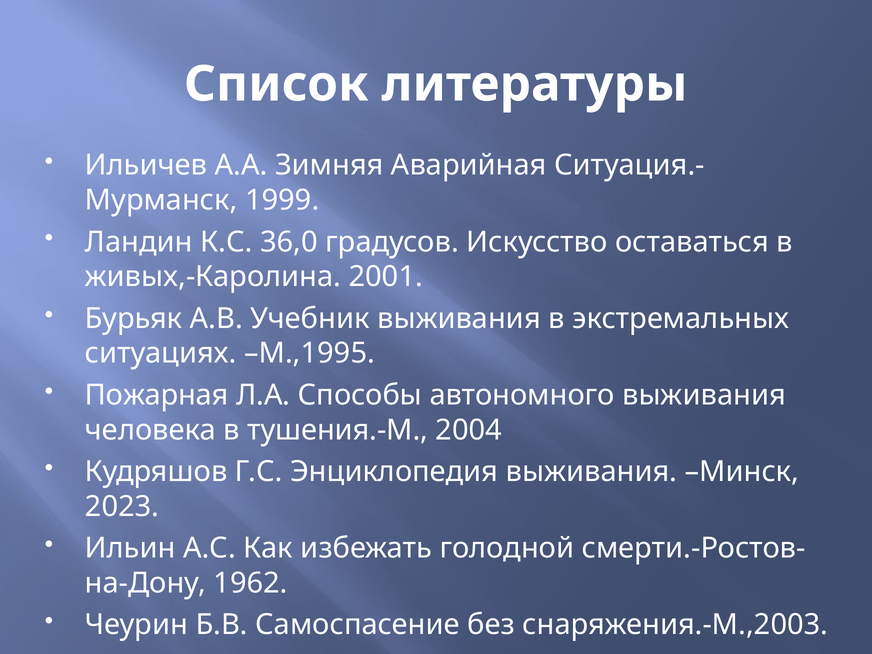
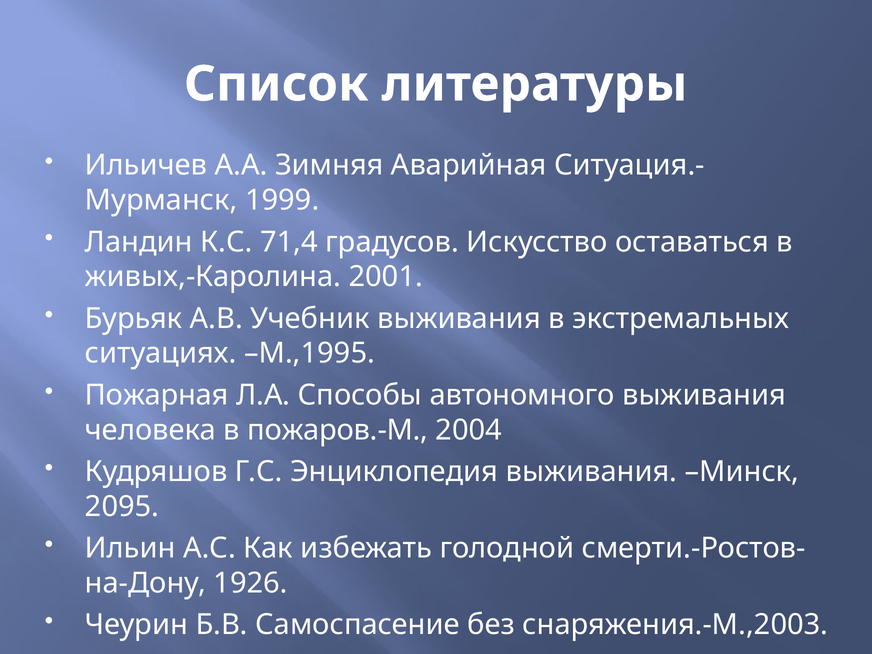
36,0: 36,0 -> 71,4
тушения.-М: тушения.-М -> пожаров.-М
2023: 2023 -> 2095
1962: 1962 -> 1926
